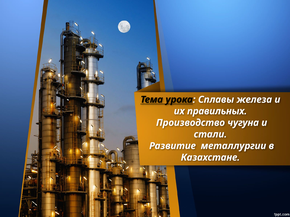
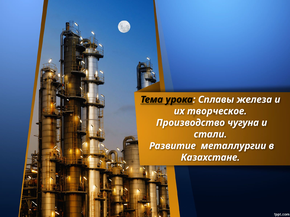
правильных: правильных -> творческое
